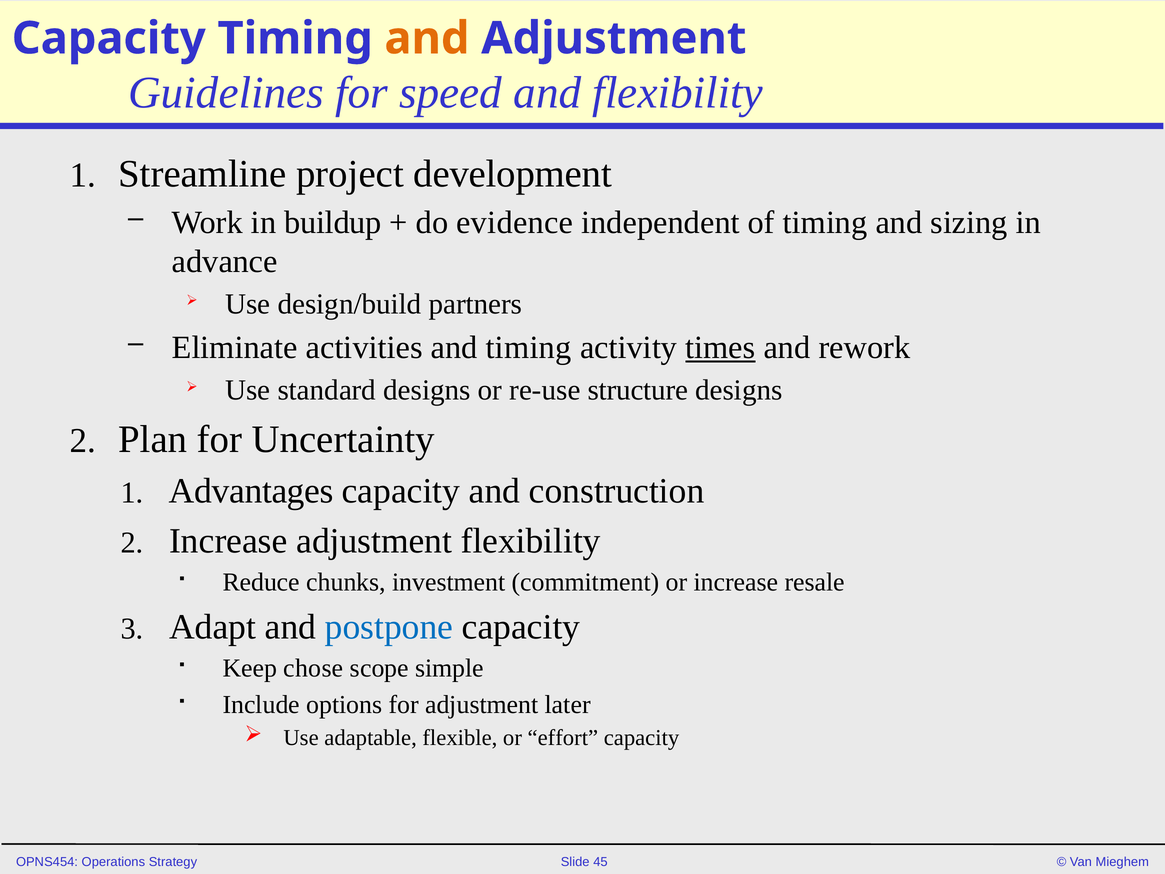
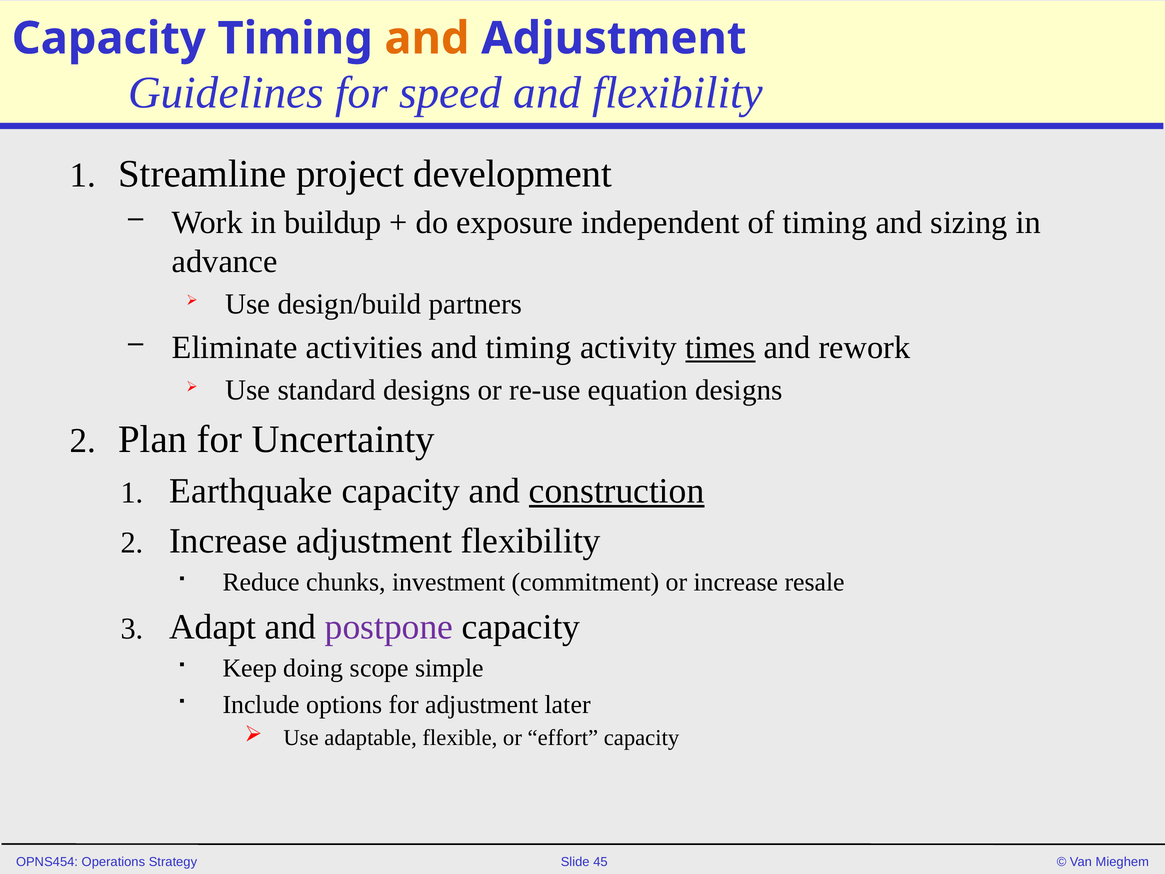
evidence: evidence -> exposure
structure: structure -> equation
Advantages: Advantages -> Earthquake
construction underline: none -> present
postpone colour: blue -> purple
chose: chose -> doing
